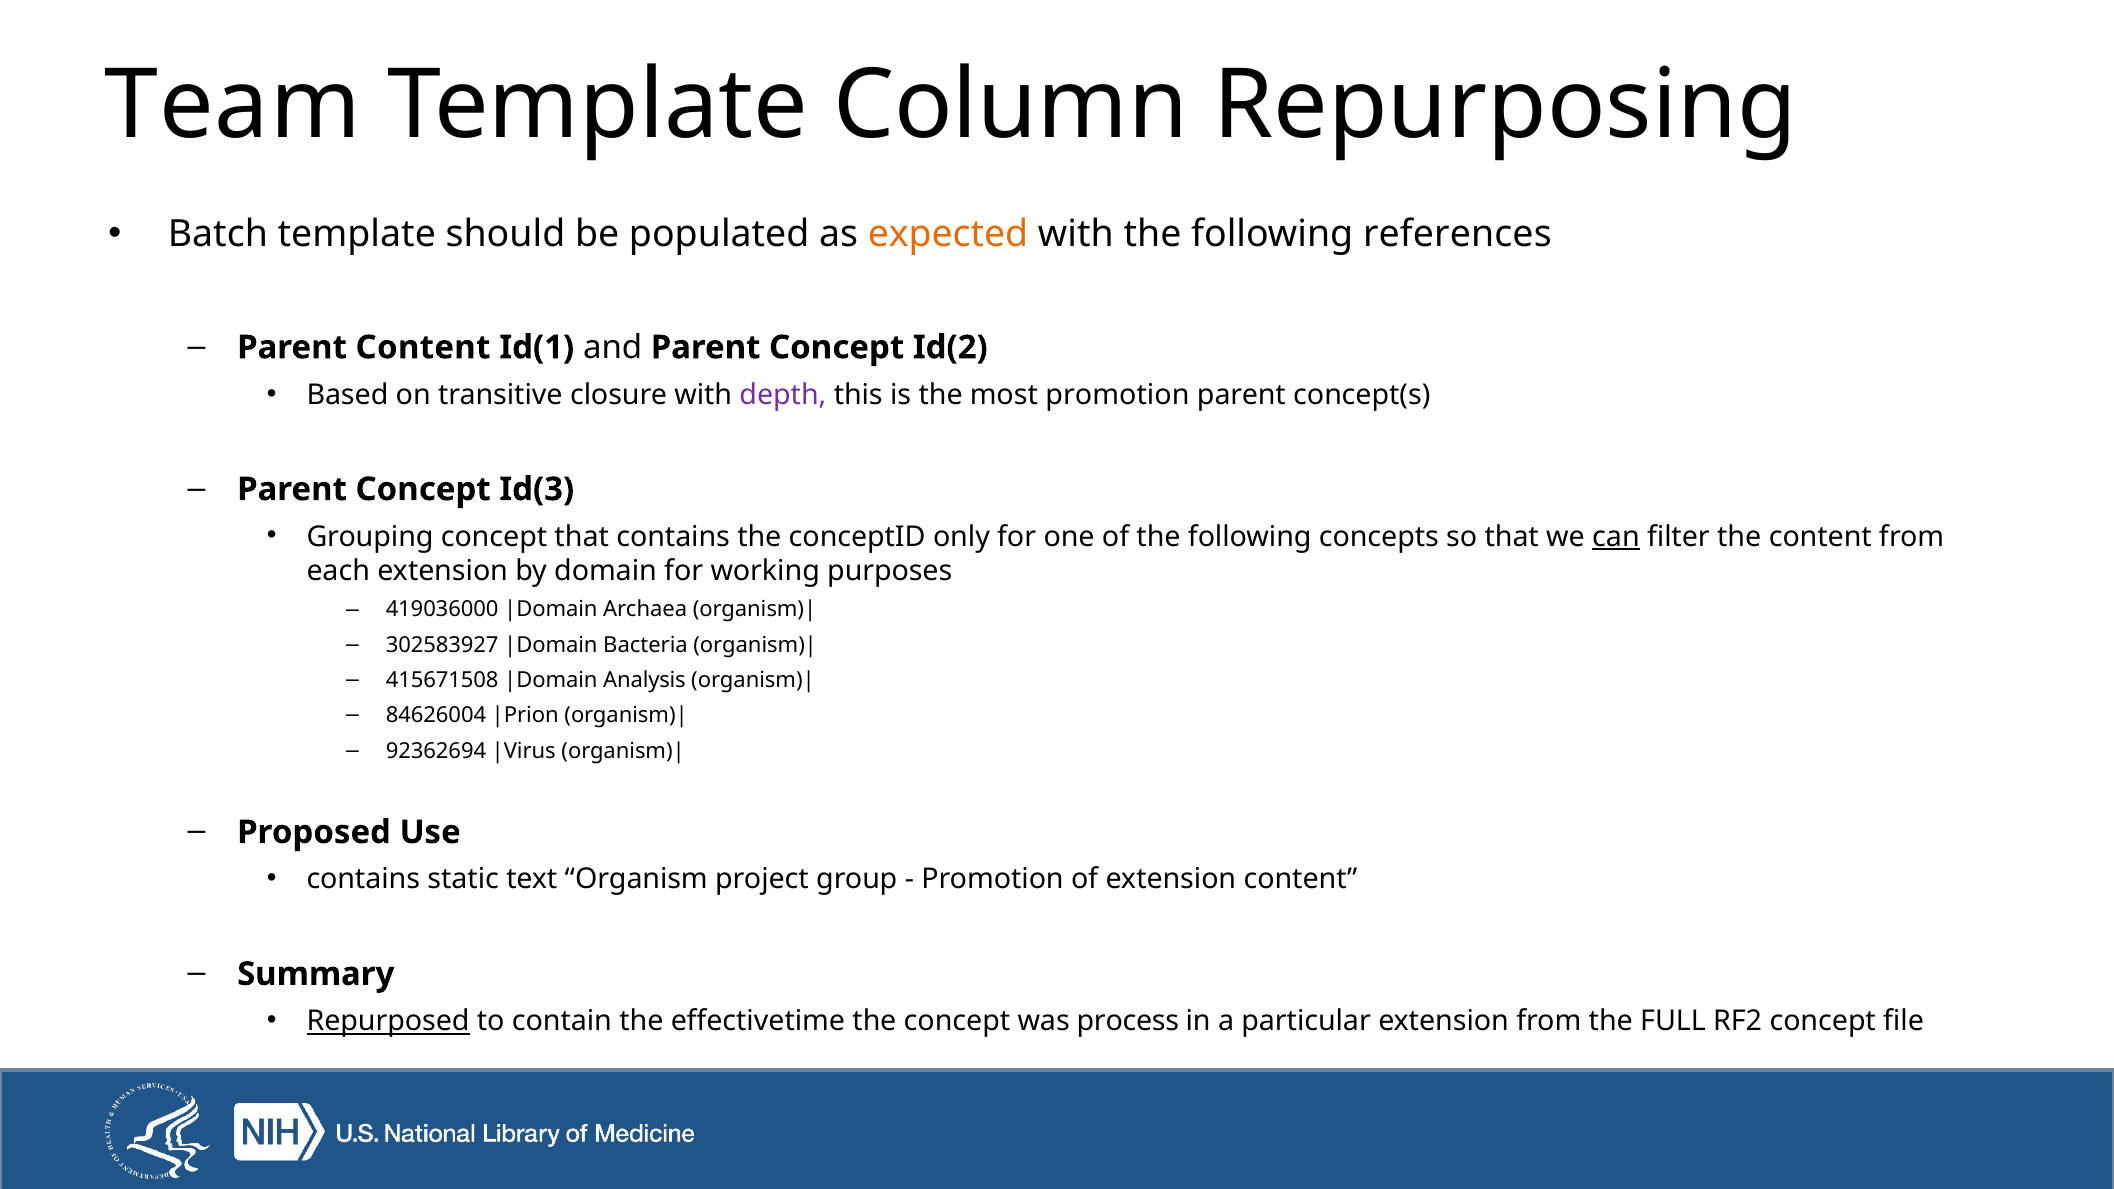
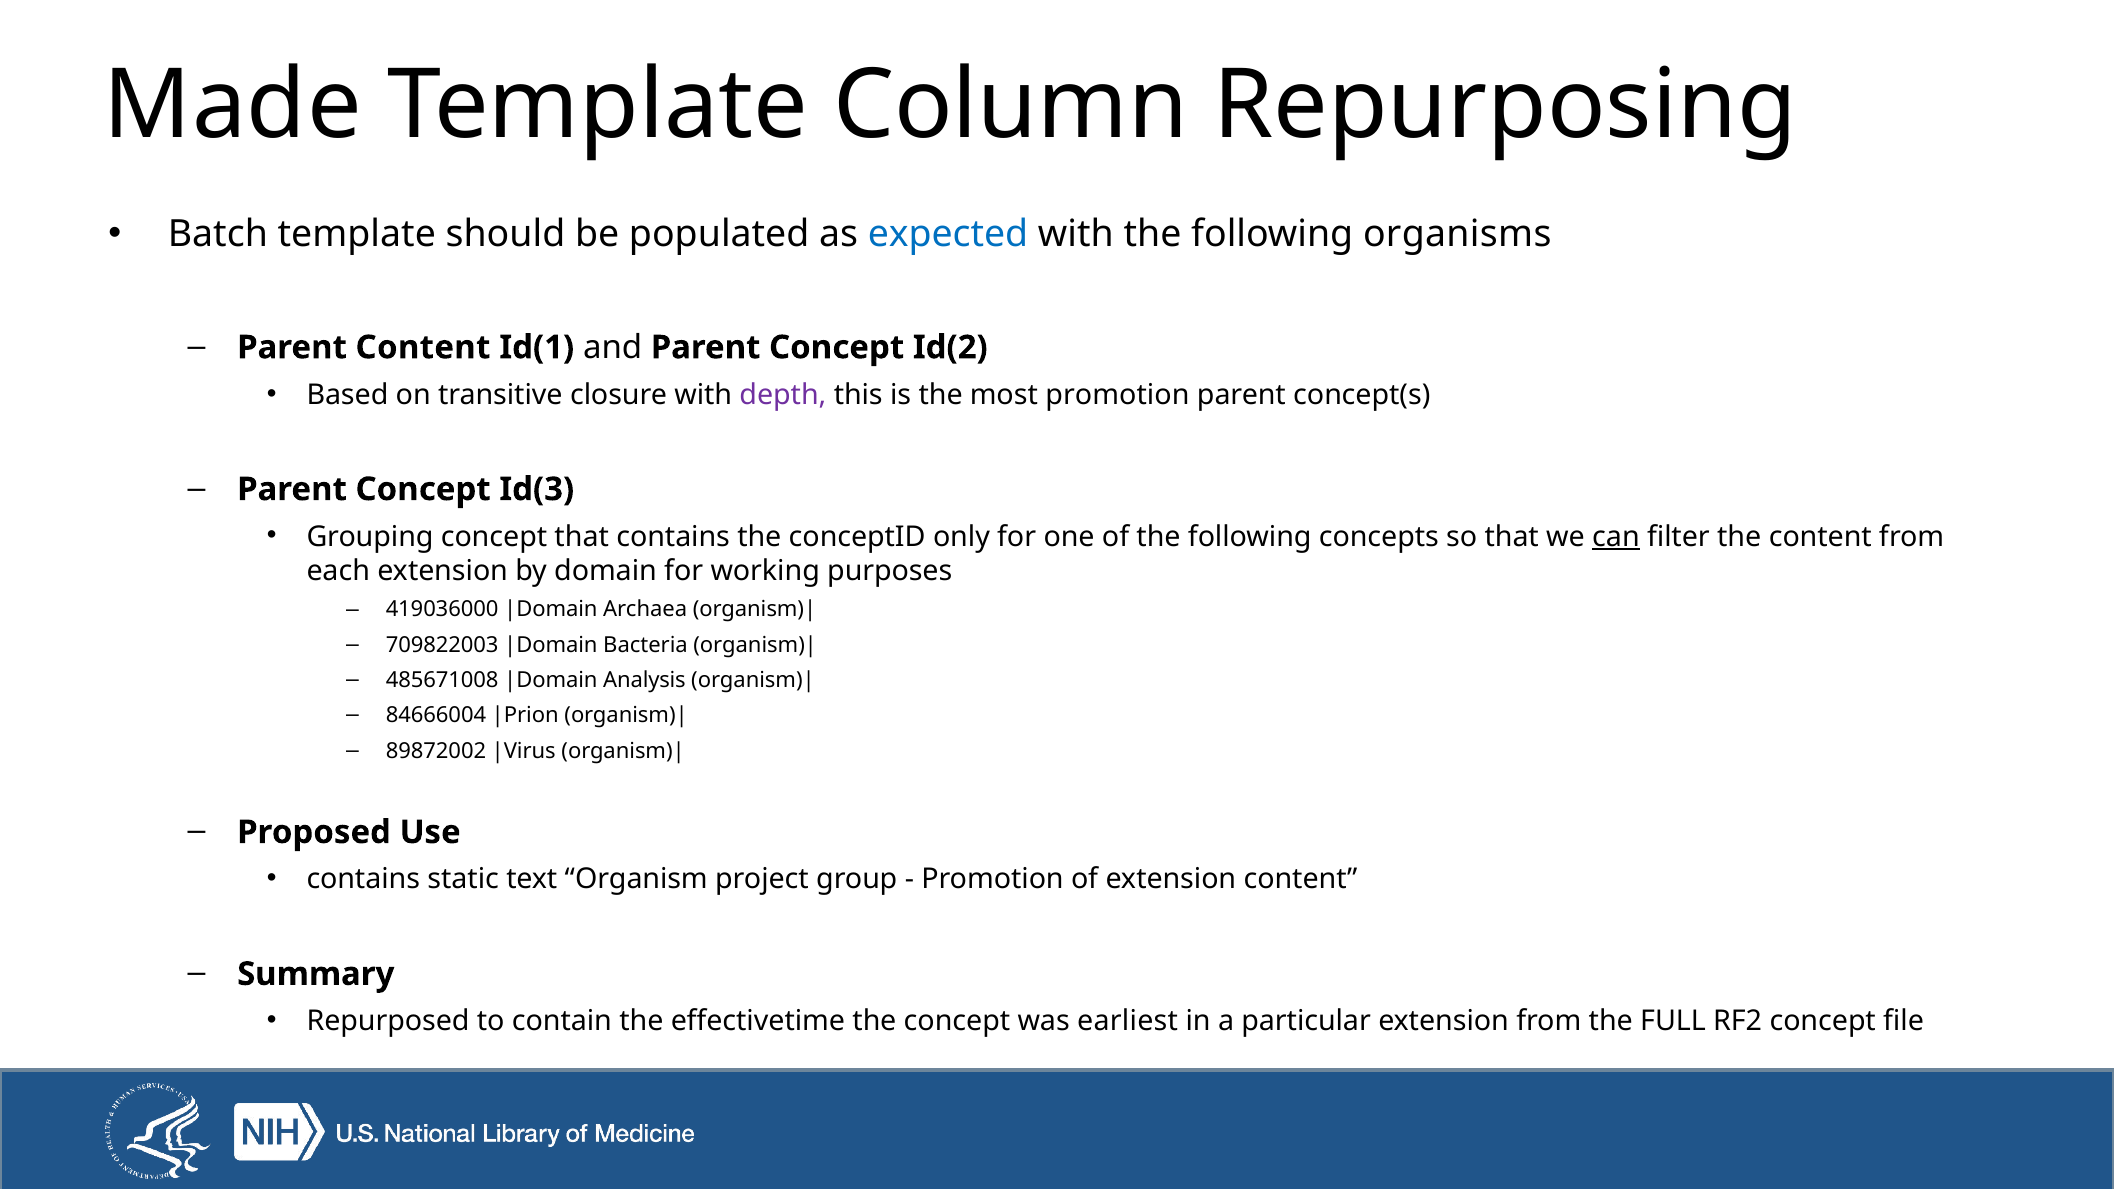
Team: Team -> Made
expected colour: orange -> blue
references: references -> organisms
302583927: 302583927 -> 709822003
415671508: 415671508 -> 485671008
84626004: 84626004 -> 84666004
92362694: 92362694 -> 89872002
Repurposed underline: present -> none
process: process -> earliest
